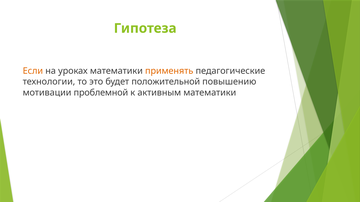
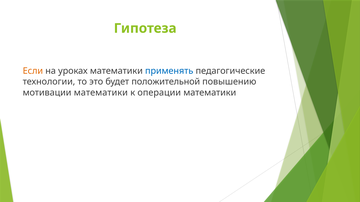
применять colour: orange -> blue
мотивации проблемной: проблемной -> математики
активным: активным -> операции
